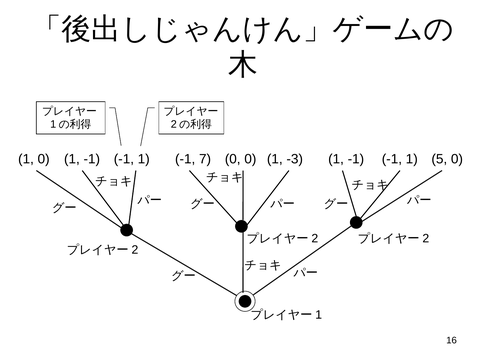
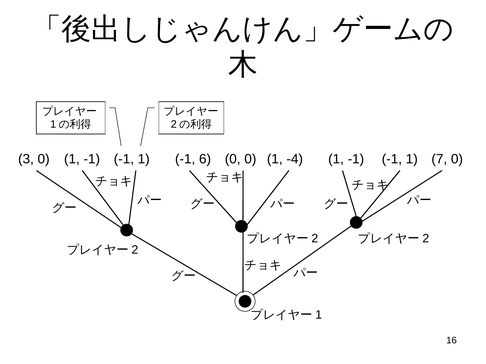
1 at (26, 159): 1 -> 3
7: 7 -> 6
-3: -3 -> -4
5: 5 -> 7
